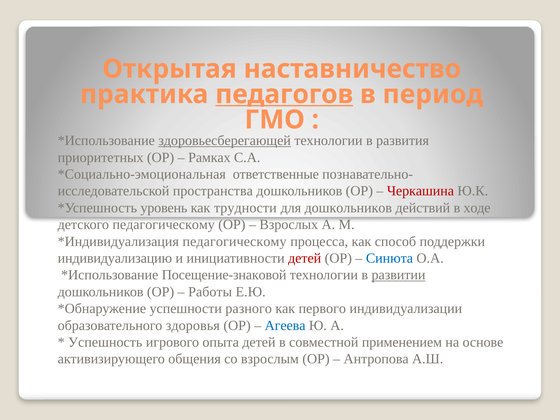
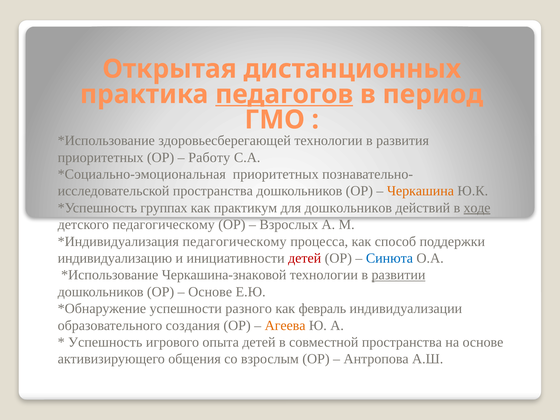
наставничество: наставничество -> дистанционных
здоровьесберегающей underline: present -> none
Рамках: Рамках -> Работу
ответственные at (276, 174): ответственные -> приоритетных
Черкашина colour: red -> orange
уровень: уровень -> группах
трудности: трудности -> практикум
ходе underline: none -> present
Посещение-знаковой: Посещение-знаковой -> Черкашина-знаковой
Работы at (210, 292): Работы -> Основе
первого: первого -> февраль
здоровья: здоровья -> создания
Агеева colour: blue -> orange
совместной применением: применением -> пространства
